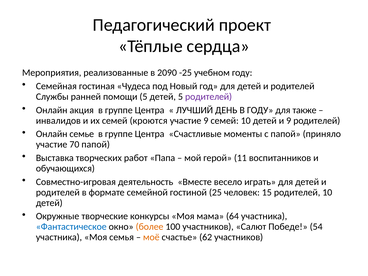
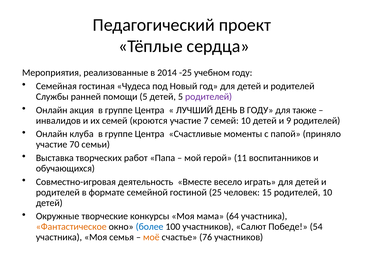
2090: 2090 -> 2014
участие 9: 9 -> 7
семье: семье -> клуба
70 папой: папой -> семьи
Фантастическое colour: blue -> orange
более colour: orange -> blue
62: 62 -> 76
